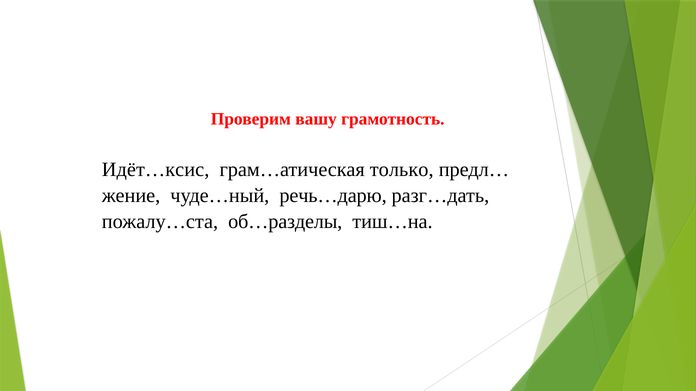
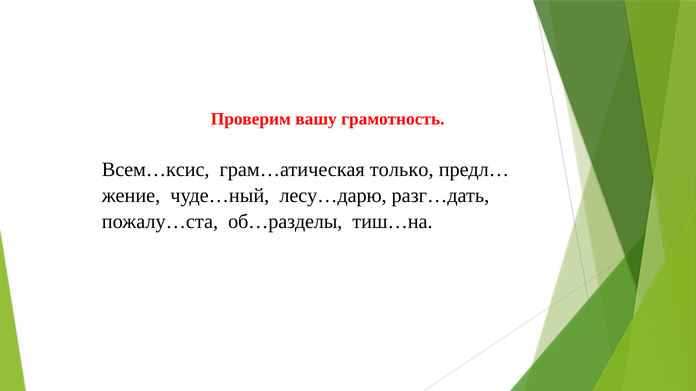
Идёт…ксис: Идёт…ксис -> Всем…ксис
речь…дарю: речь…дарю -> лесу…дарю
